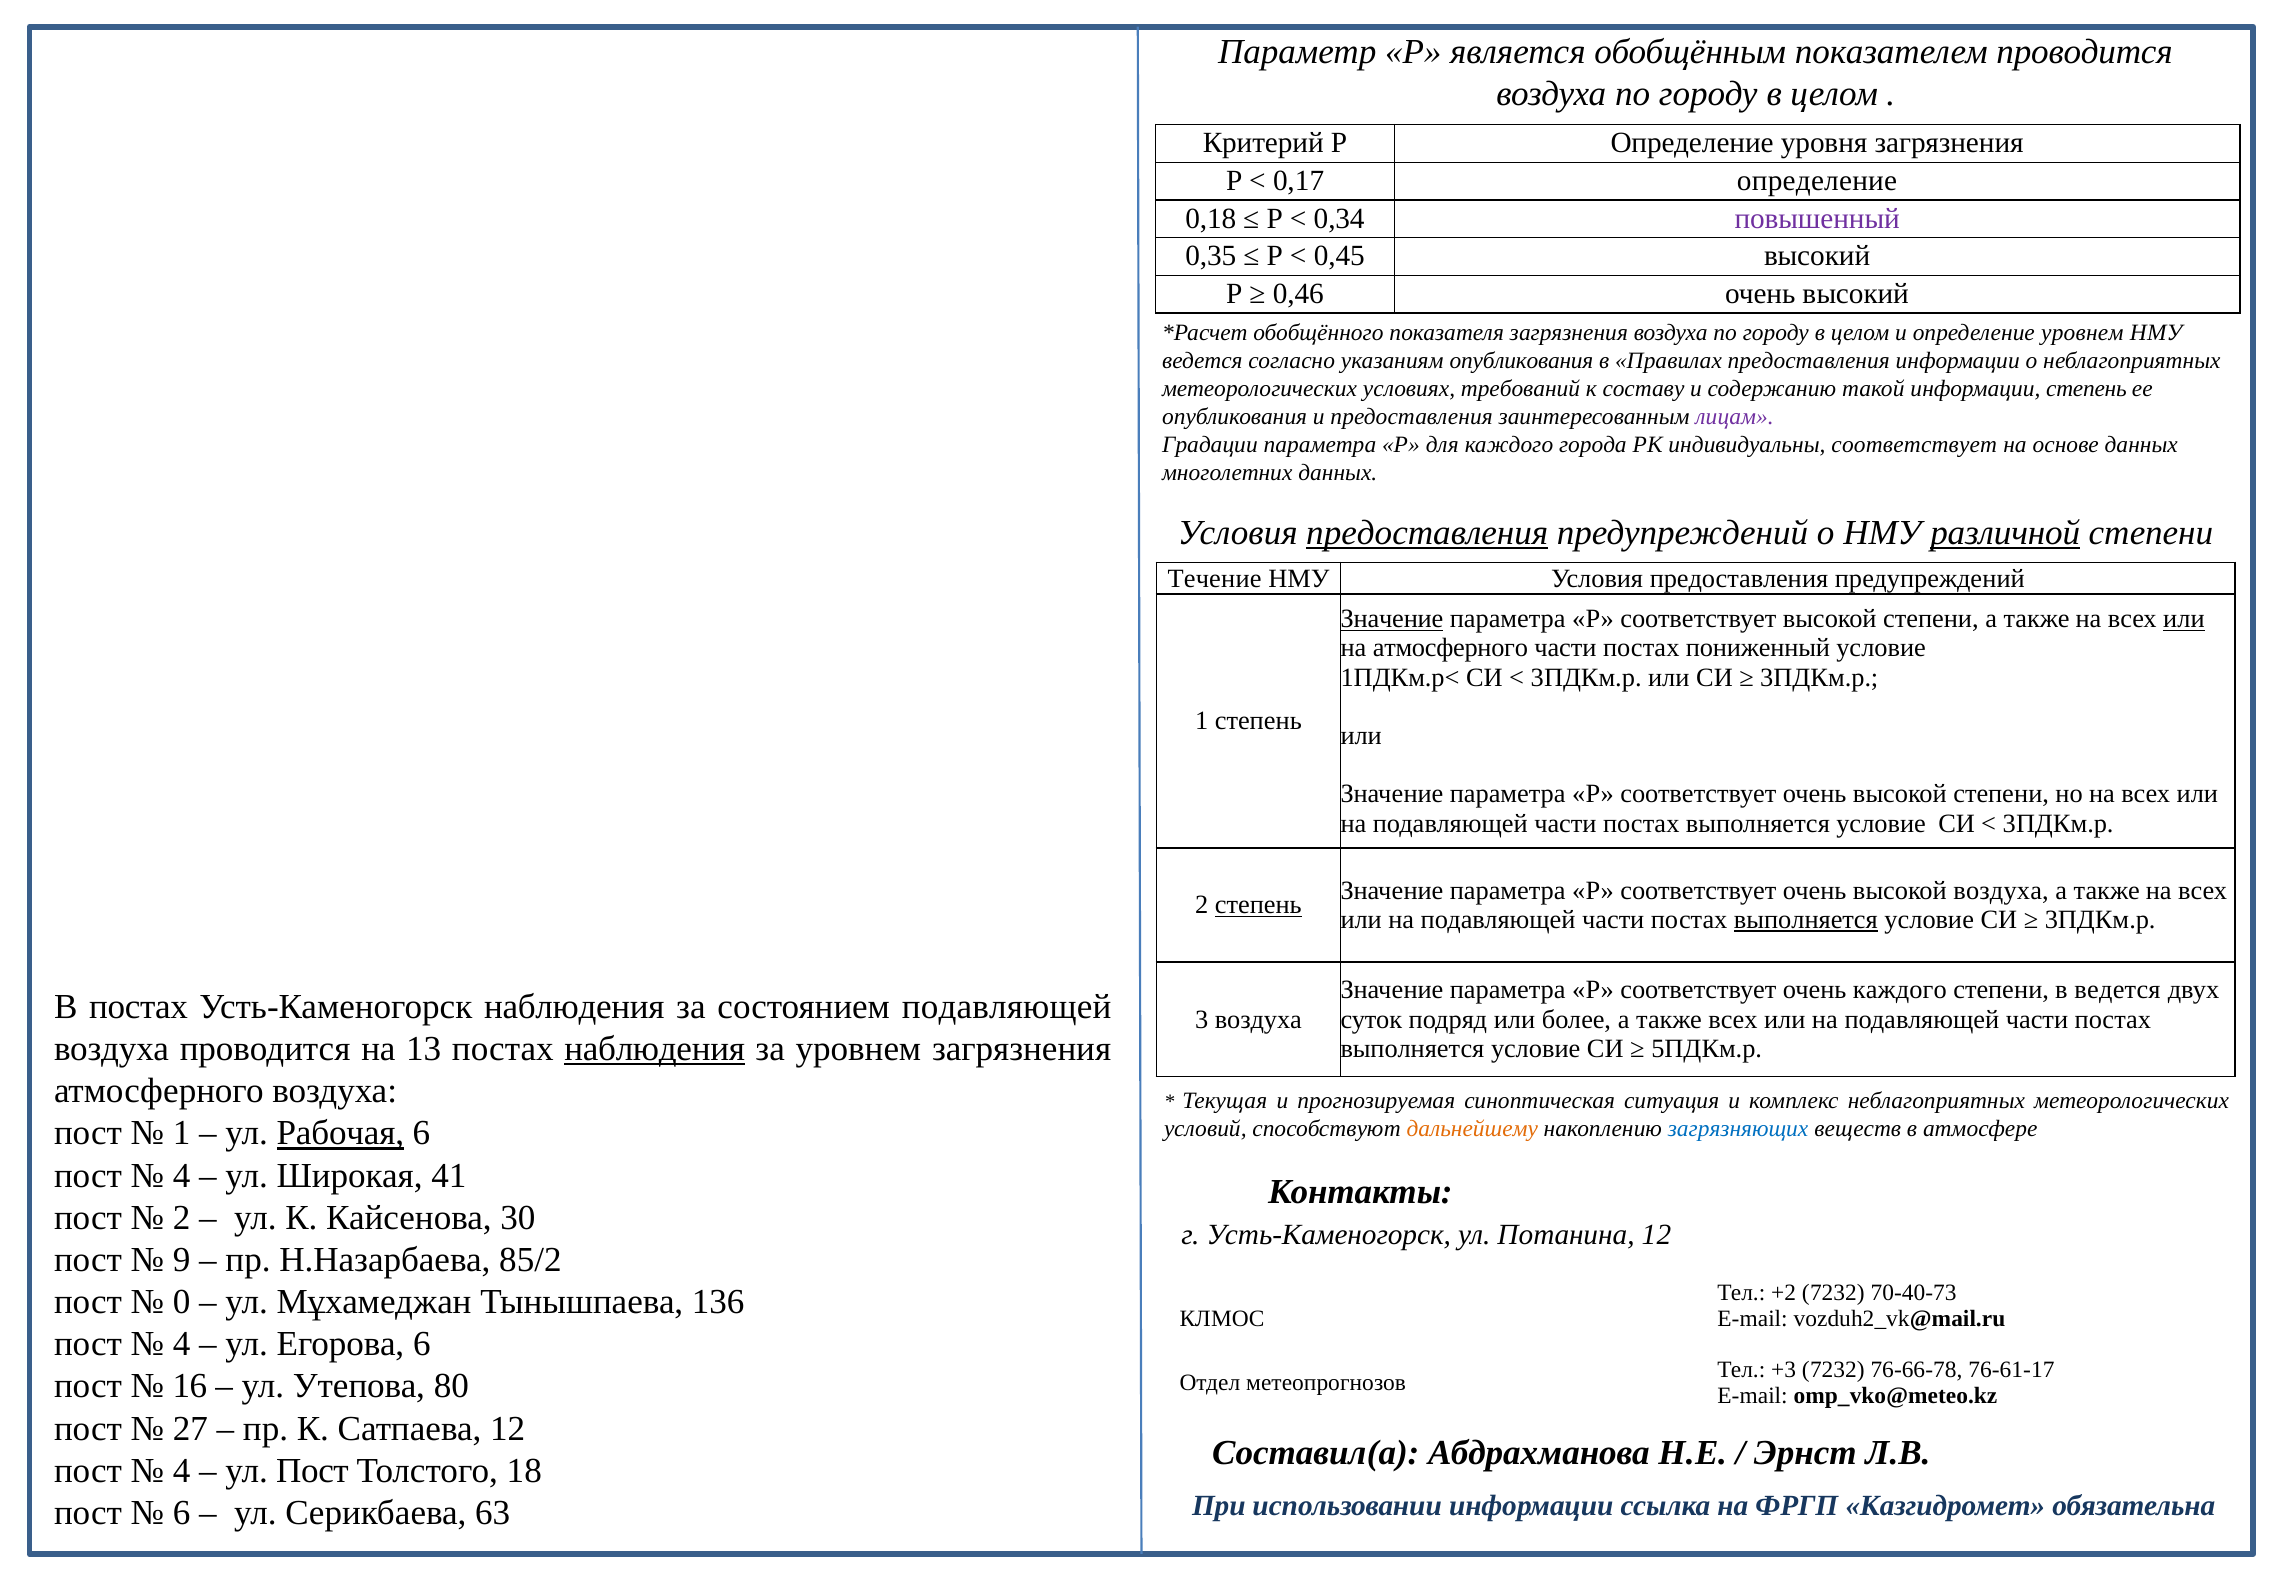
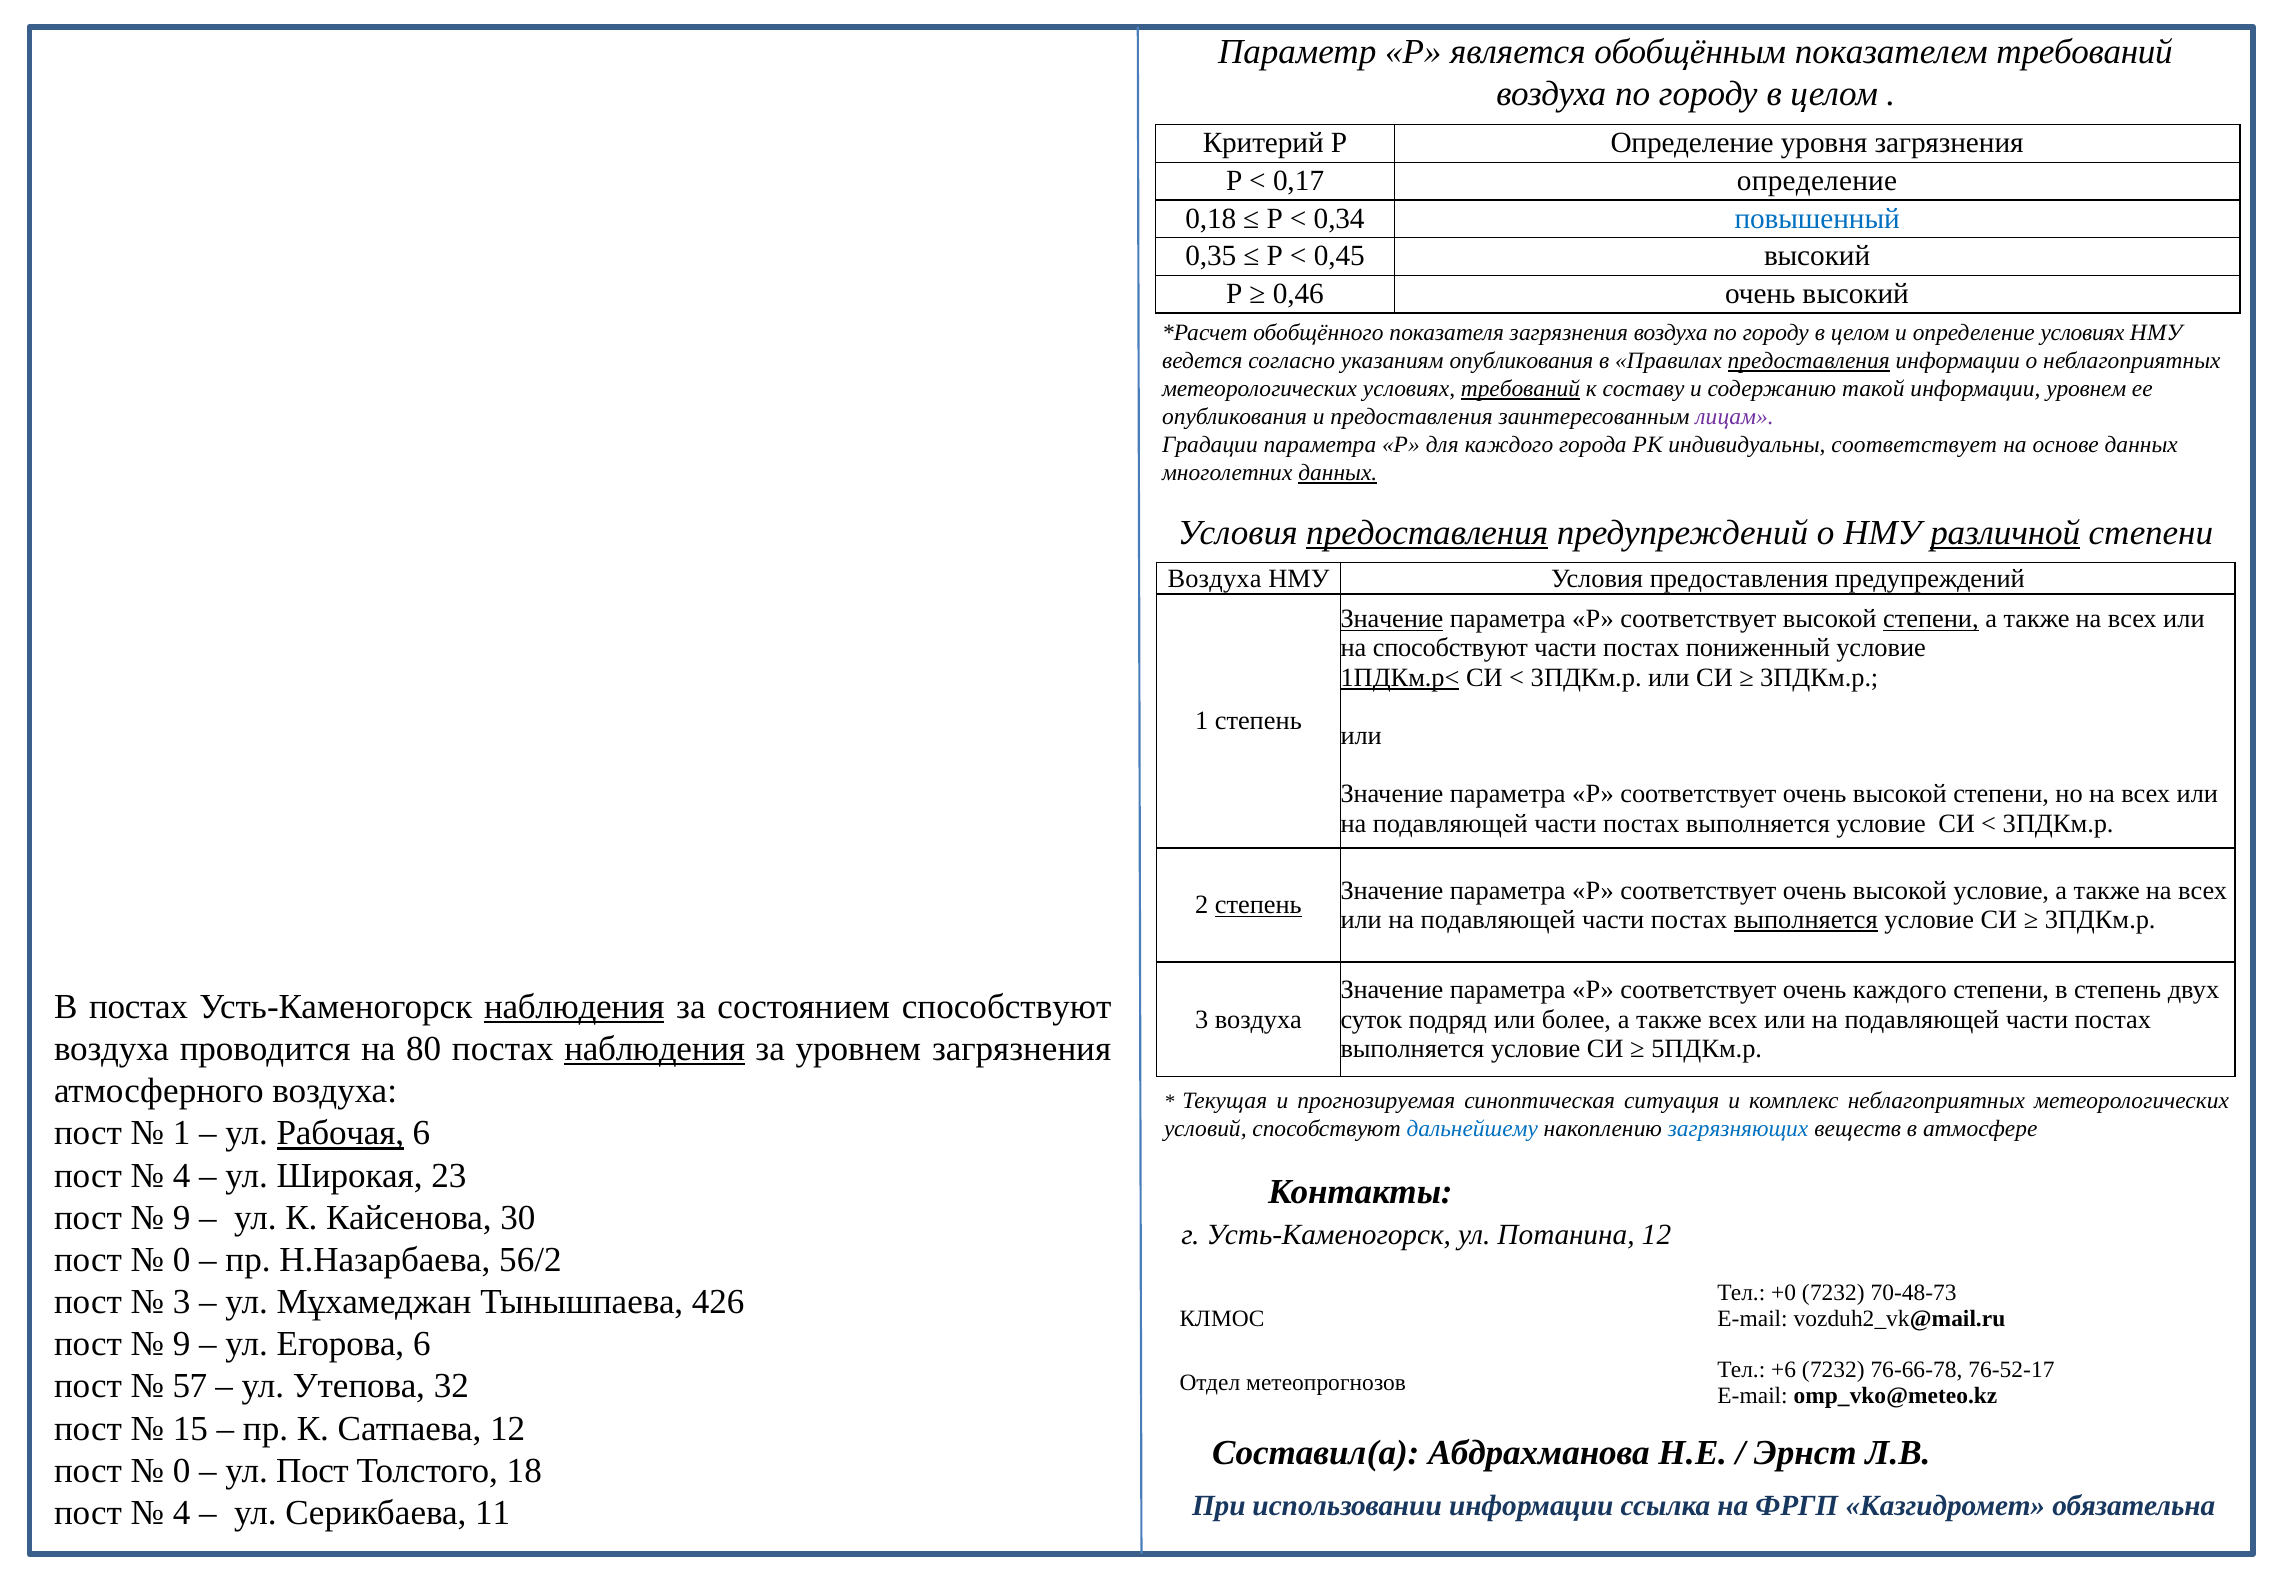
показателем проводится: проводится -> требований
повышенный colour: purple -> blue
определение уровнем: уровнем -> условиях
предоставления at (1809, 361) underline: none -> present
требований at (1520, 389) underline: none -> present
информации степень: степень -> уровнем
данных at (1338, 473) underline: none -> present
Течение at (1215, 578): Течение -> Воздуха
степени at (1931, 619) underline: none -> present
или at (2184, 619) underline: present -> none
на атмосферного: атмосферного -> способствуют
1ПДКм.р< underline: none -> present
высокой воздуха: воздуха -> условие
в ведется: ведется -> степень
наблюдения at (574, 1007) underline: none -> present
состоянием подавляющей: подавляющей -> способствуют
13: 13 -> 80
дальнейшему colour: orange -> blue
41: 41 -> 23
2 at (182, 1217): 2 -> 9
9 at (182, 1259): 9 -> 0
85/2: 85/2 -> 56/2
+2: +2 -> +0
70-40-73: 70-40-73 -> 70-48-73
0 at (182, 1302): 0 -> 3
136: 136 -> 426
4 at (182, 1344): 4 -> 9
+3: +3 -> +6
76-61-17: 76-61-17 -> 76-52-17
16: 16 -> 57
80: 80 -> 32
27: 27 -> 15
4 at (182, 1470): 4 -> 0
6 at (182, 1512): 6 -> 4
63: 63 -> 11
